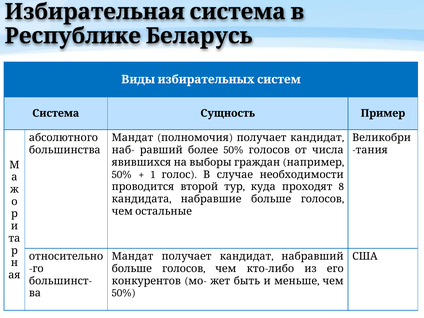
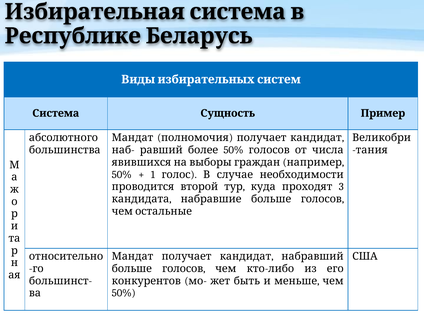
8: 8 -> 3
